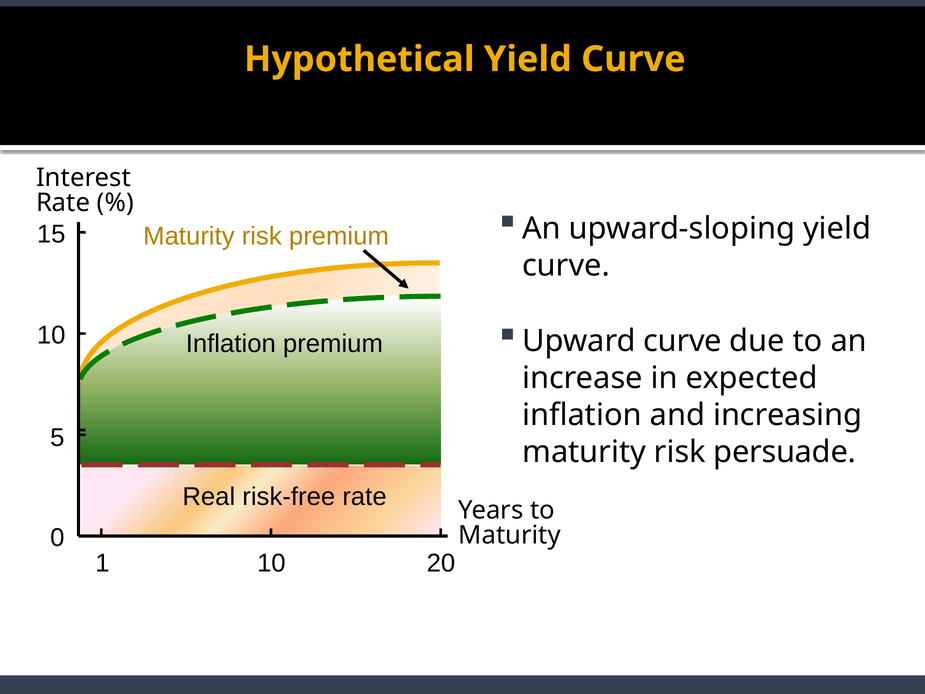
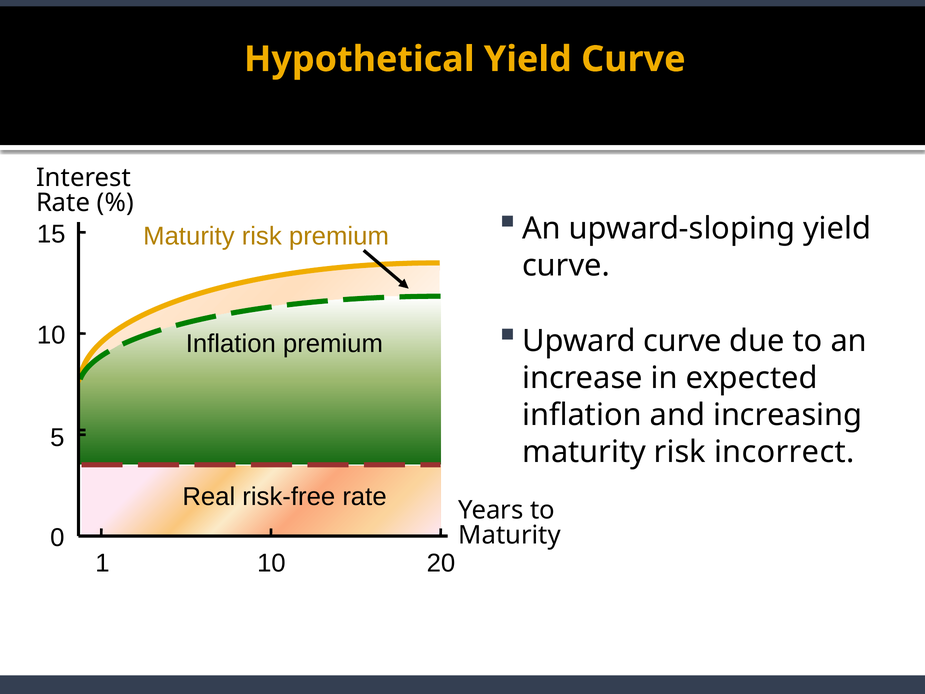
persuade: persuade -> incorrect
